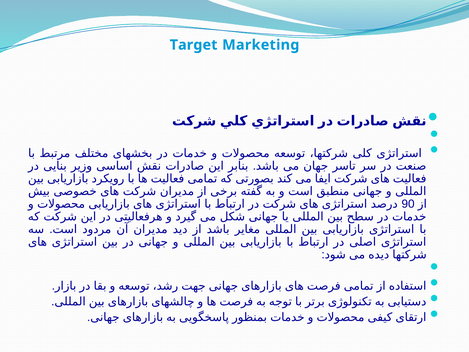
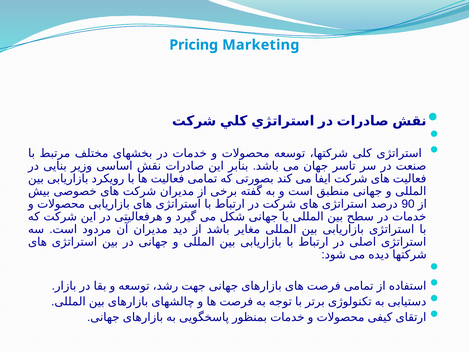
Target: Target -> Pricing
